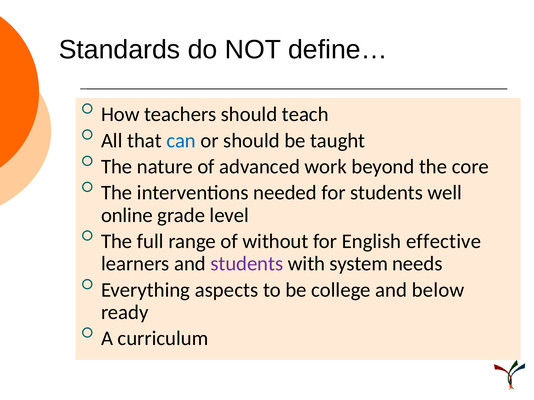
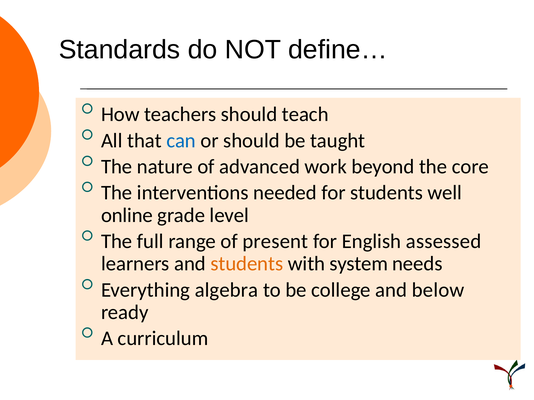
without: without -> present
effective: effective -> assessed
students at (247, 264) colour: purple -> orange
aspects: aspects -> algebra
